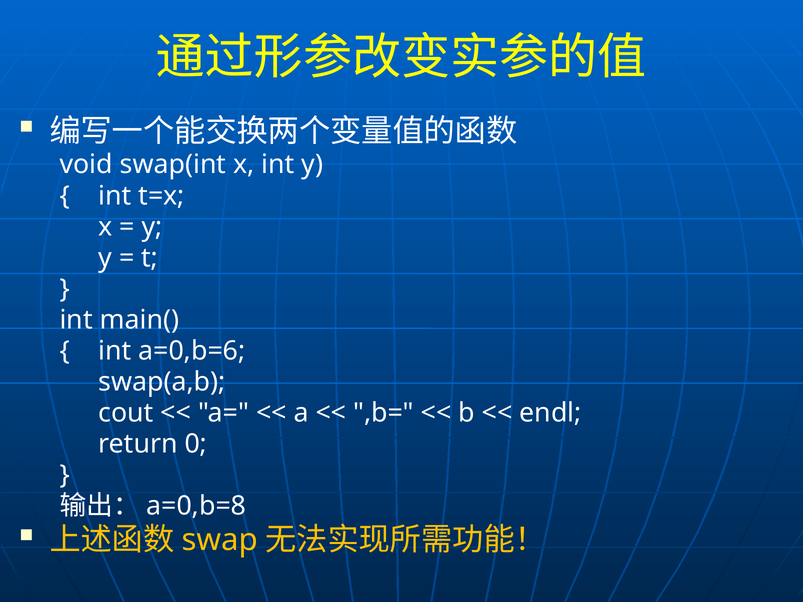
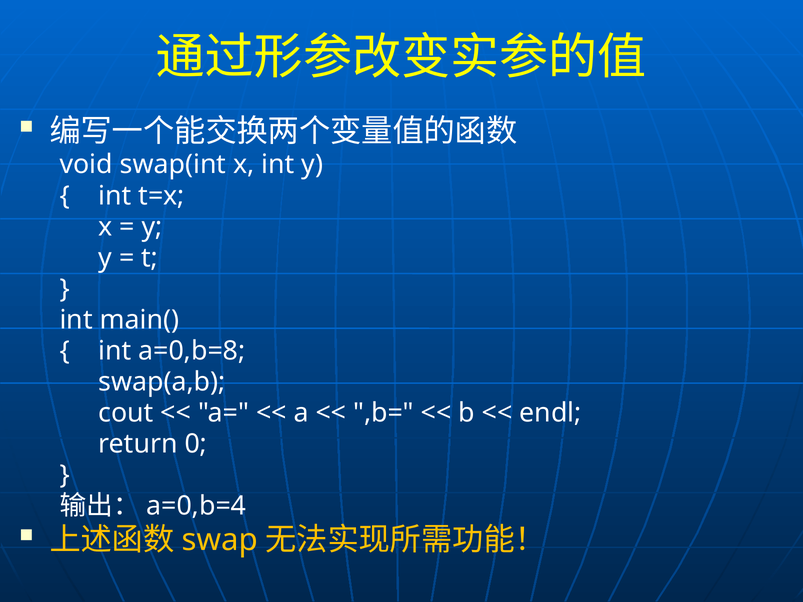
a=0,b=6: a=0,b=6 -> a=0,b=8
a=0,b=8: a=0,b=8 -> a=0,b=4
